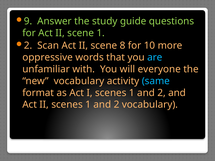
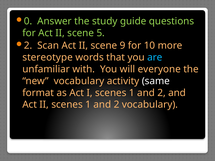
9: 9 -> 0
scene 1: 1 -> 5
8: 8 -> 9
oppressive: oppressive -> stereotype
same colour: light blue -> white
